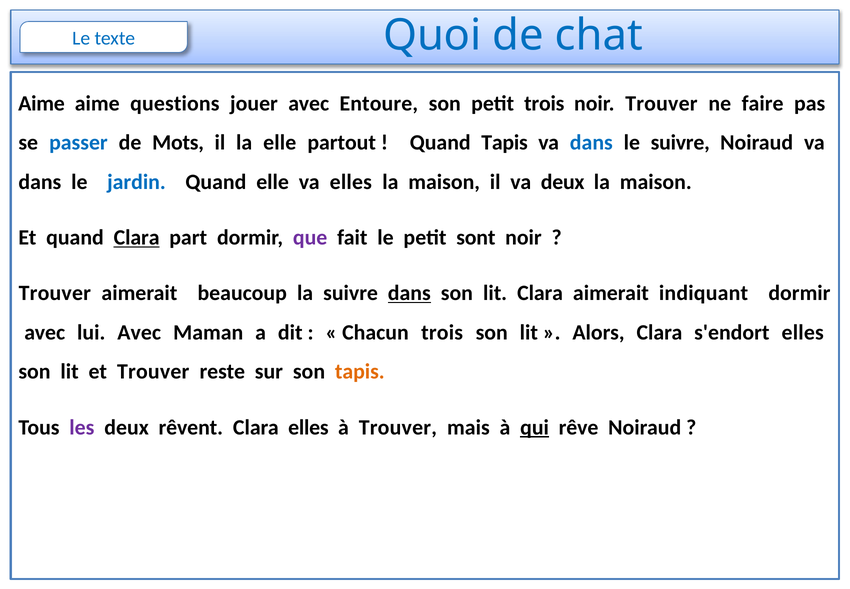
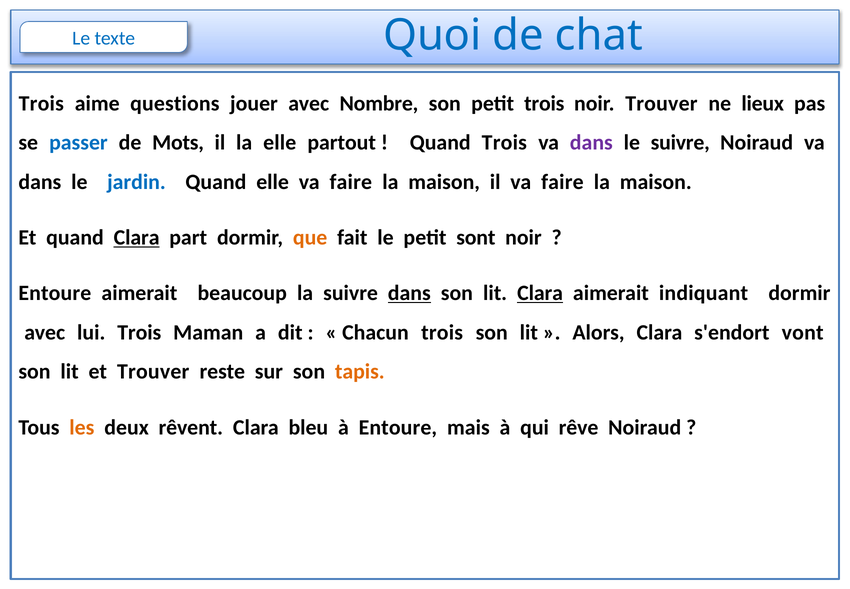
Aime at (41, 103): Aime -> Trois
Entoure: Entoure -> Nombre
faire: faire -> lieux
Quand Tapis: Tapis -> Trois
dans at (591, 143) colour: blue -> purple
elle va elles: elles -> faire
il va deux: deux -> faire
que colour: purple -> orange
Trouver at (55, 293): Trouver -> Entoure
Clara at (540, 293) underline: none -> present
lui Avec: Avec -> Trois
s'endort elles: elles -> vont
les colour: purple -> orange
Clara elles: elles -> bleu
à Trouver: Trouver -> Entoure
qui underline: present -> none
